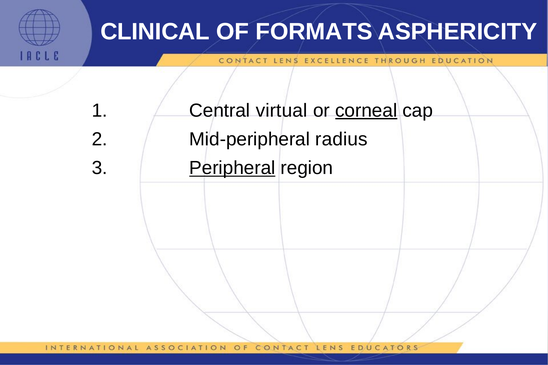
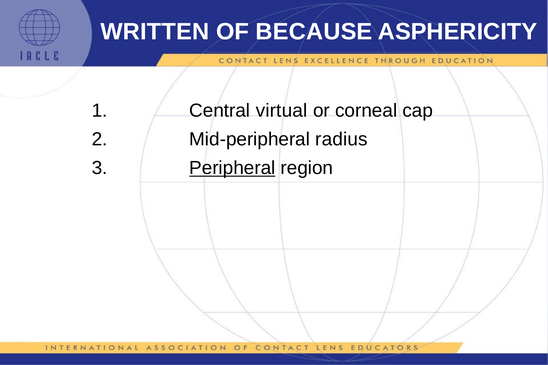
CLINICAL: CLINICAL -> WRITTEN
FORMATS: FORMATS -> BECAUSE
corneal underline: present -> none
